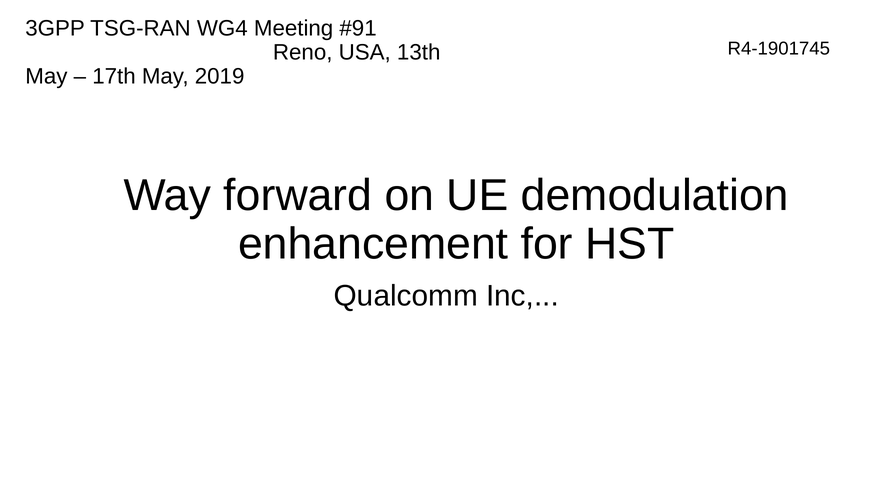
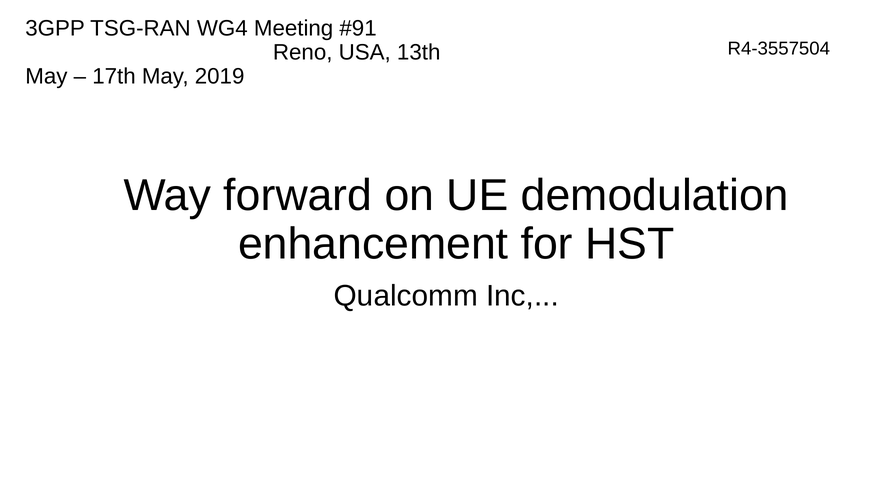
R4-1901745: R4-1901745 -> R4-3557504
